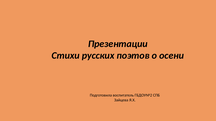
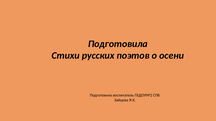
Презентации at (118, 44): Презентации -> Подготовила
